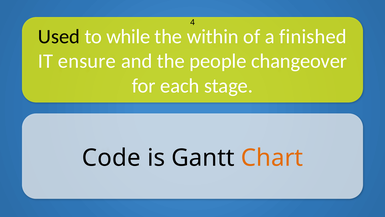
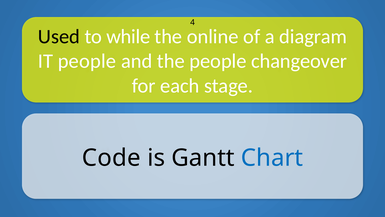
within: within -> online
finished: finished -> diagram
IT ensure: ensure -> people
Chart colour: orange -> blue
